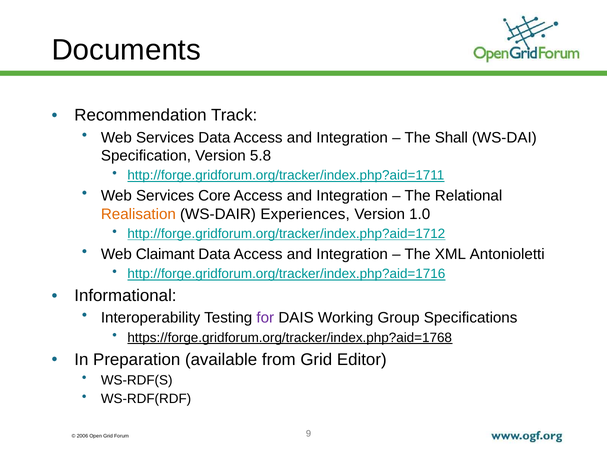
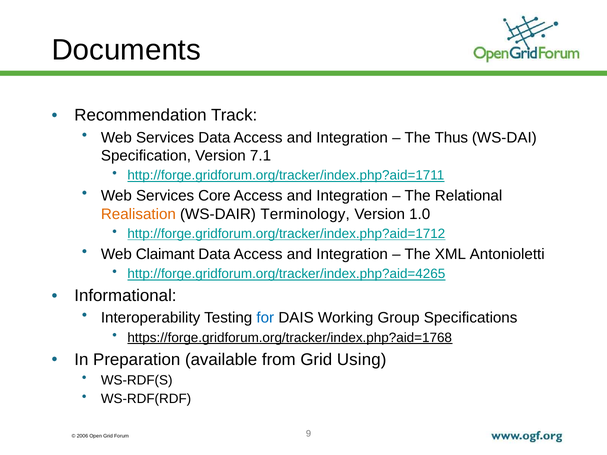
Shall: Shall -> Thus
5.8: 5.8 -> 7.1
Experiences: Experiences -> Terminology
http://forge.gridforum.org/tracker/index.php?aid=1716: http://forge.gridforum.org/tracker/index.php?aid=1716 -> http://forge.gridforum.org/tracker/index.php?aid=4265
for colour: purple -> blue
Editor: Editor -> Using
